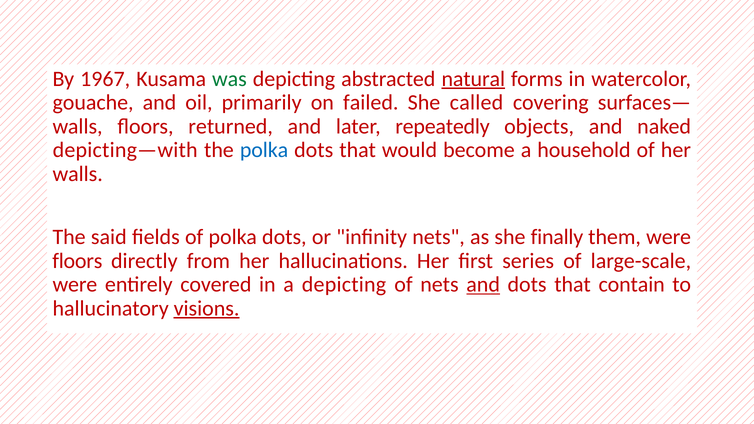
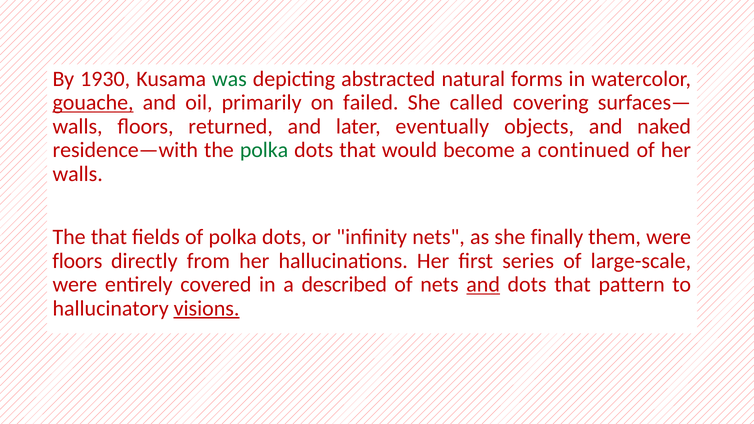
1967: 1967 -> 1930
natural underline: present -> none
gouache underline: none -> present
repeatedly: repeatedly -> eventually
depicting—with: depicting—with -> residence—with
polka at (264, 150) colour: blue -> green
household: household -> continued
The said: said -> that
a depicting: depicting -> described
contain: contain -> pattern
